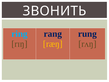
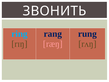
ræŋ colour: yellow -> pink
